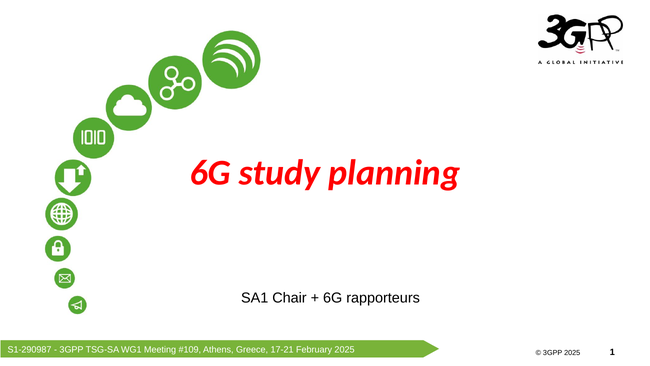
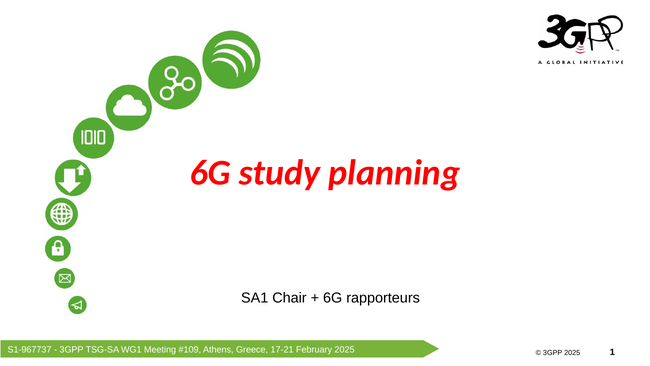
S1-290987: S1-290987 -> S1-967737
